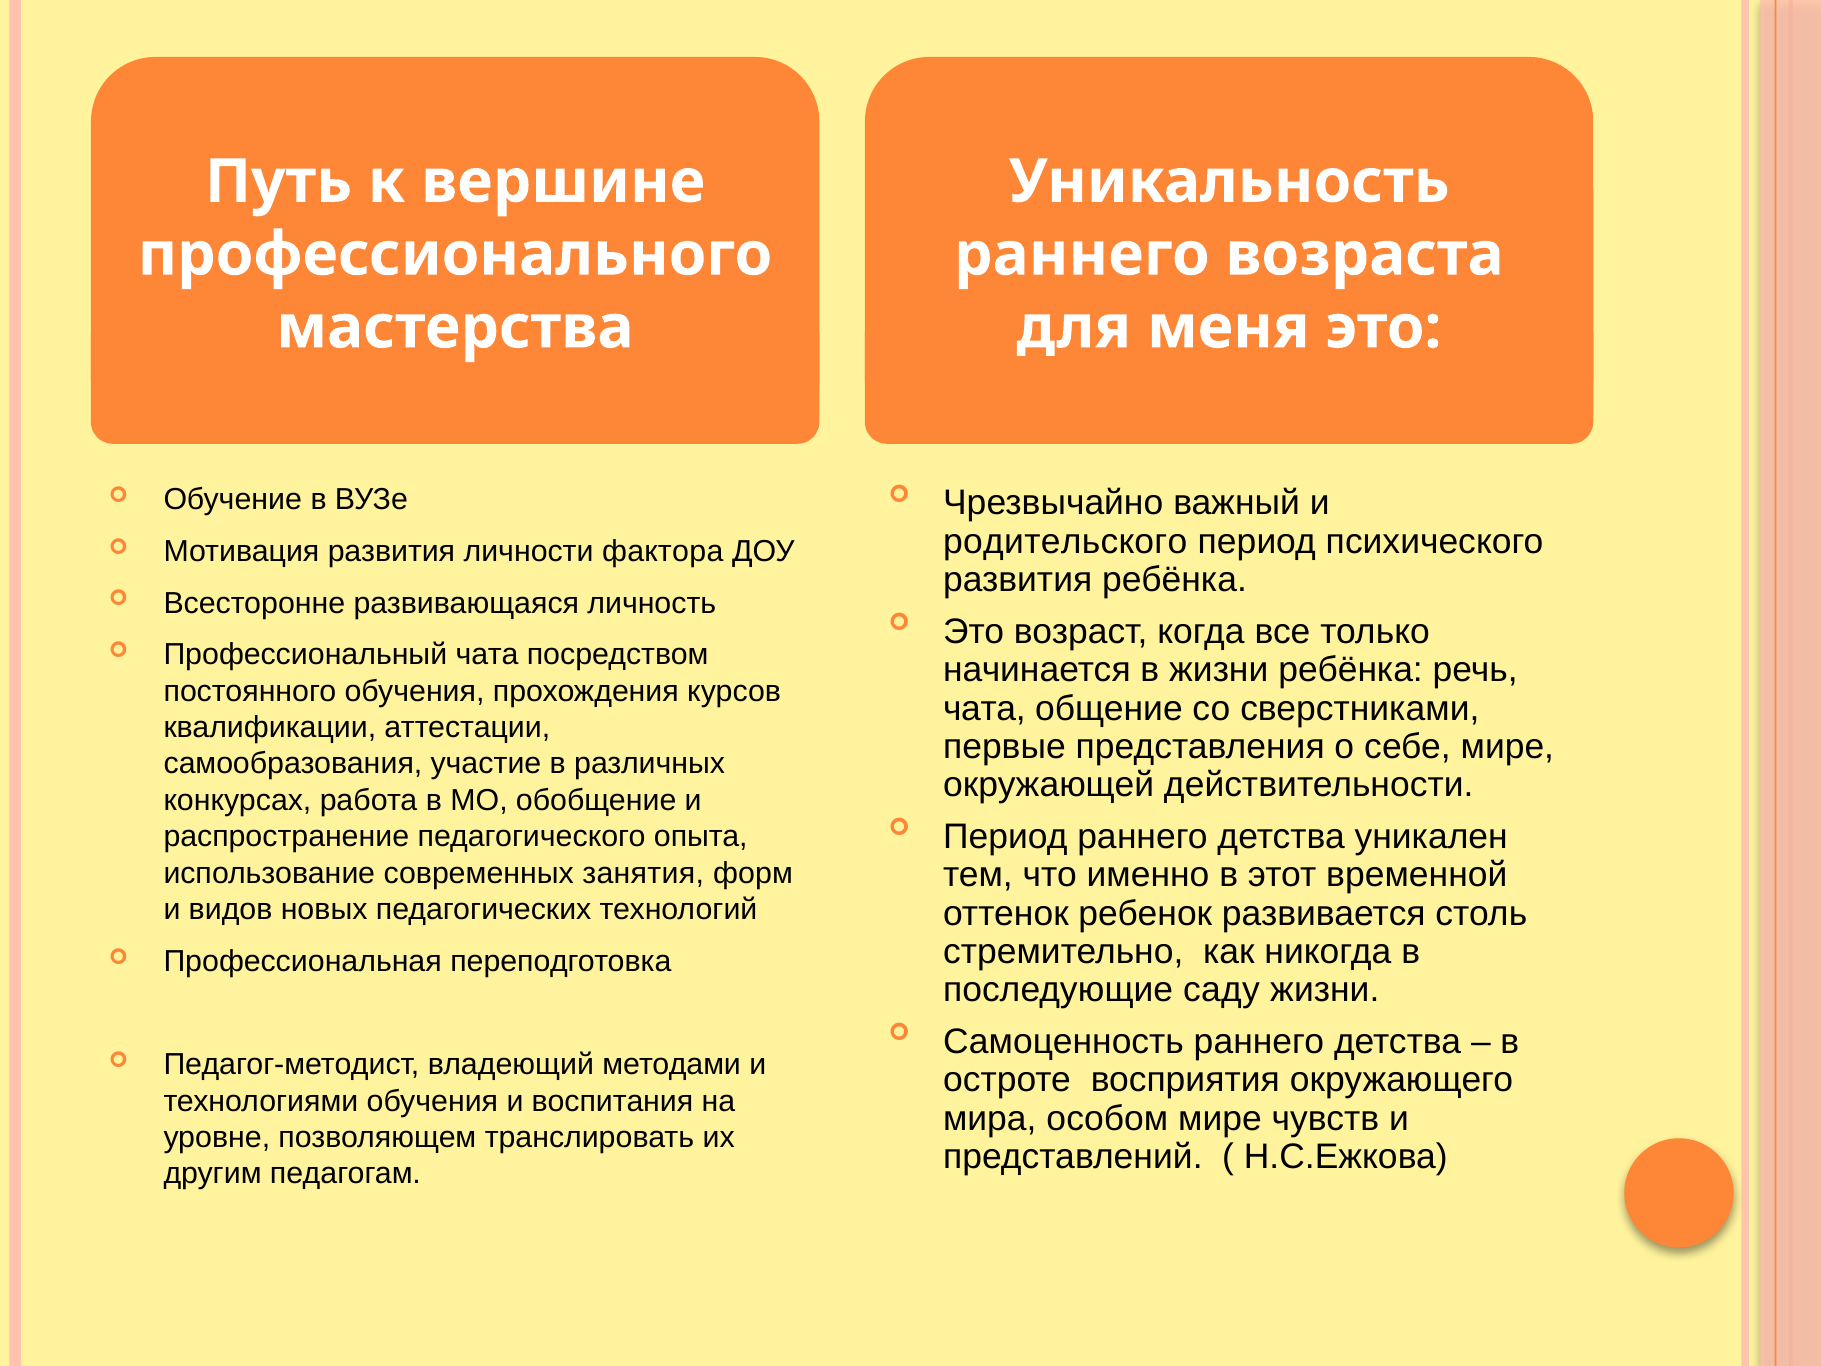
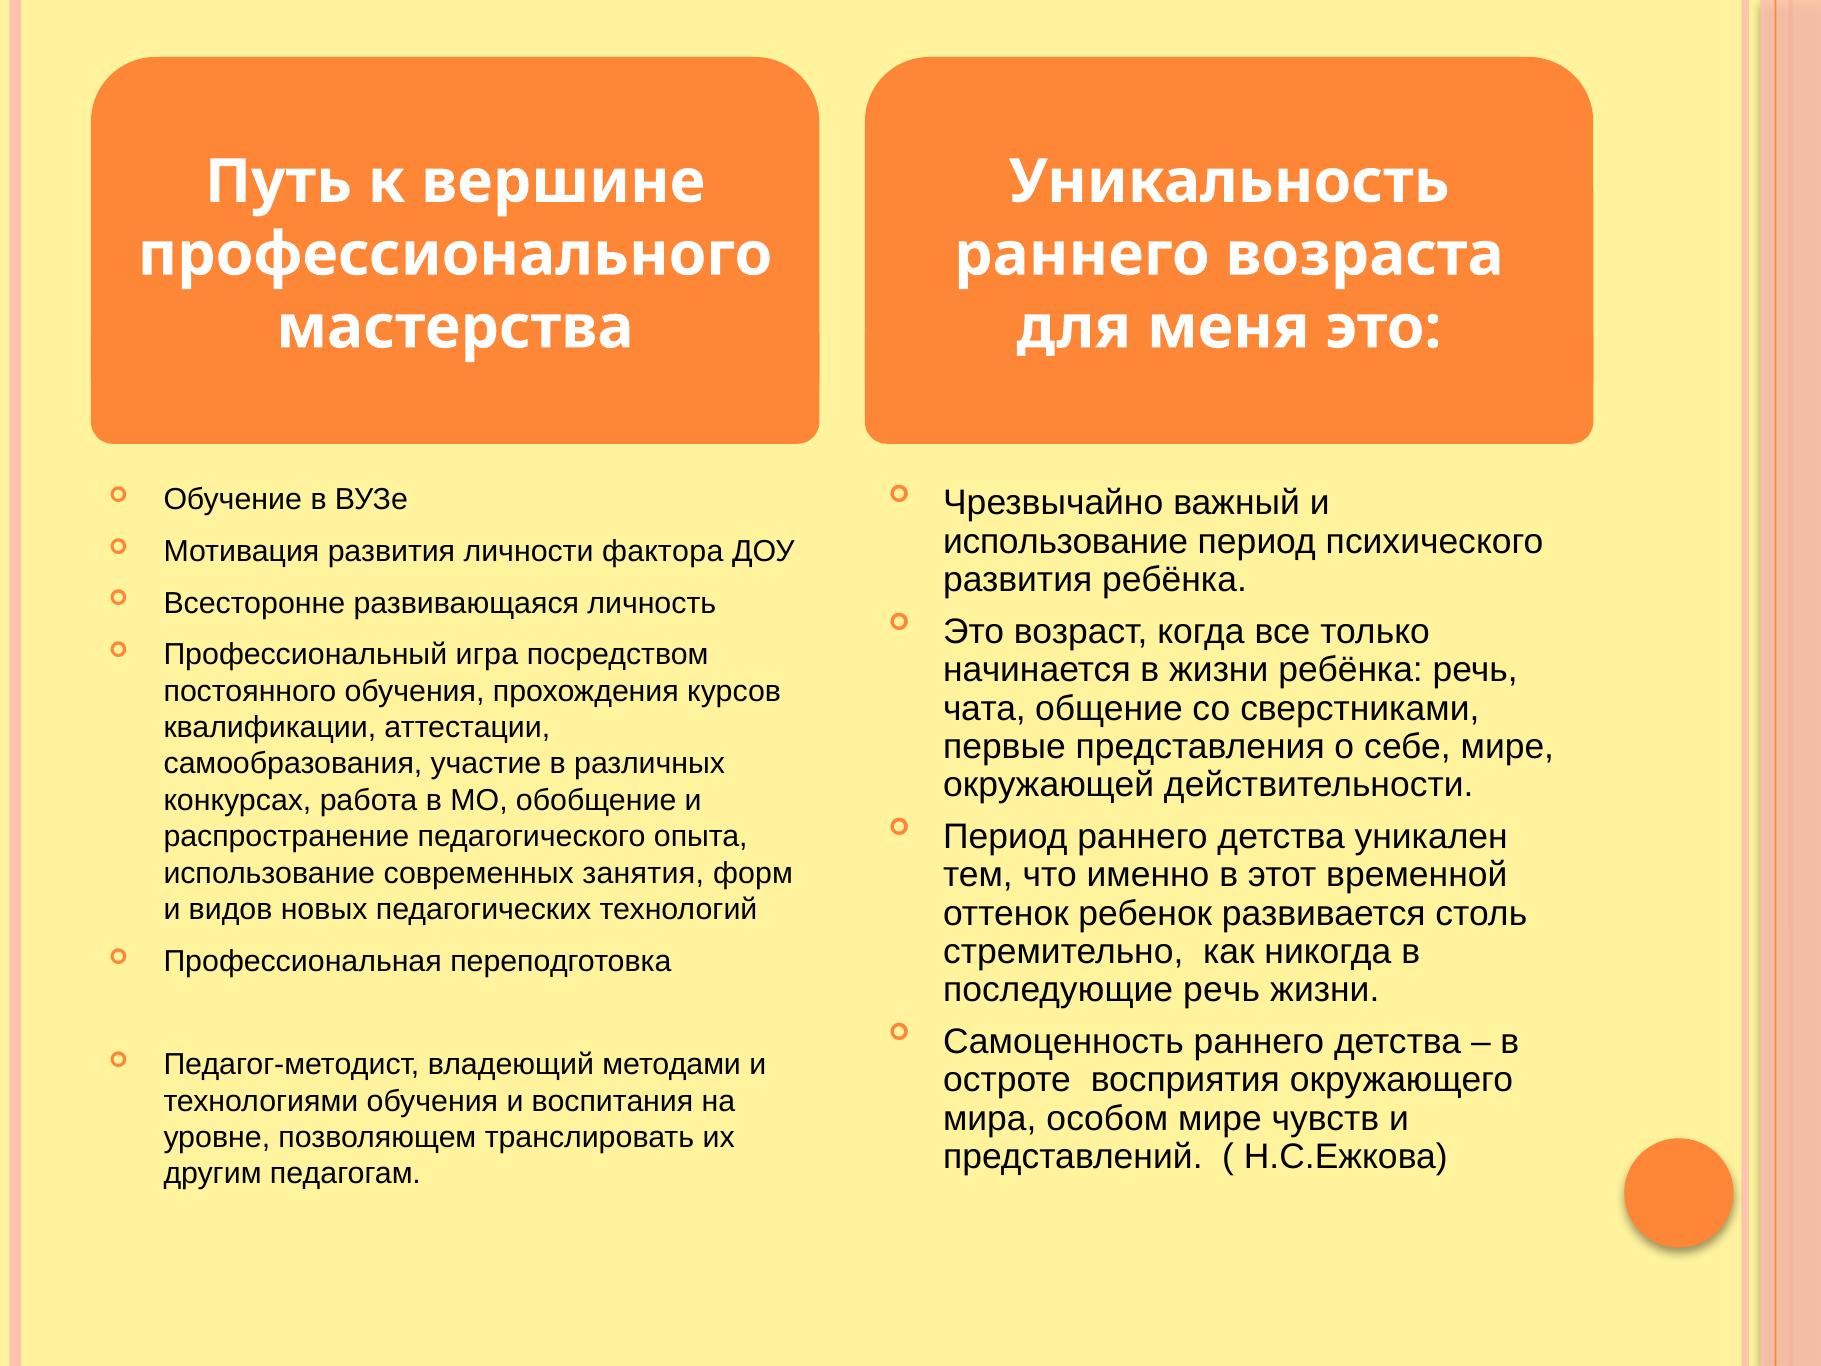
родительского at (1065, 541): родительского -> использование
Профессиональный чата: чата -> игра
последующие саду: саду -> речь
